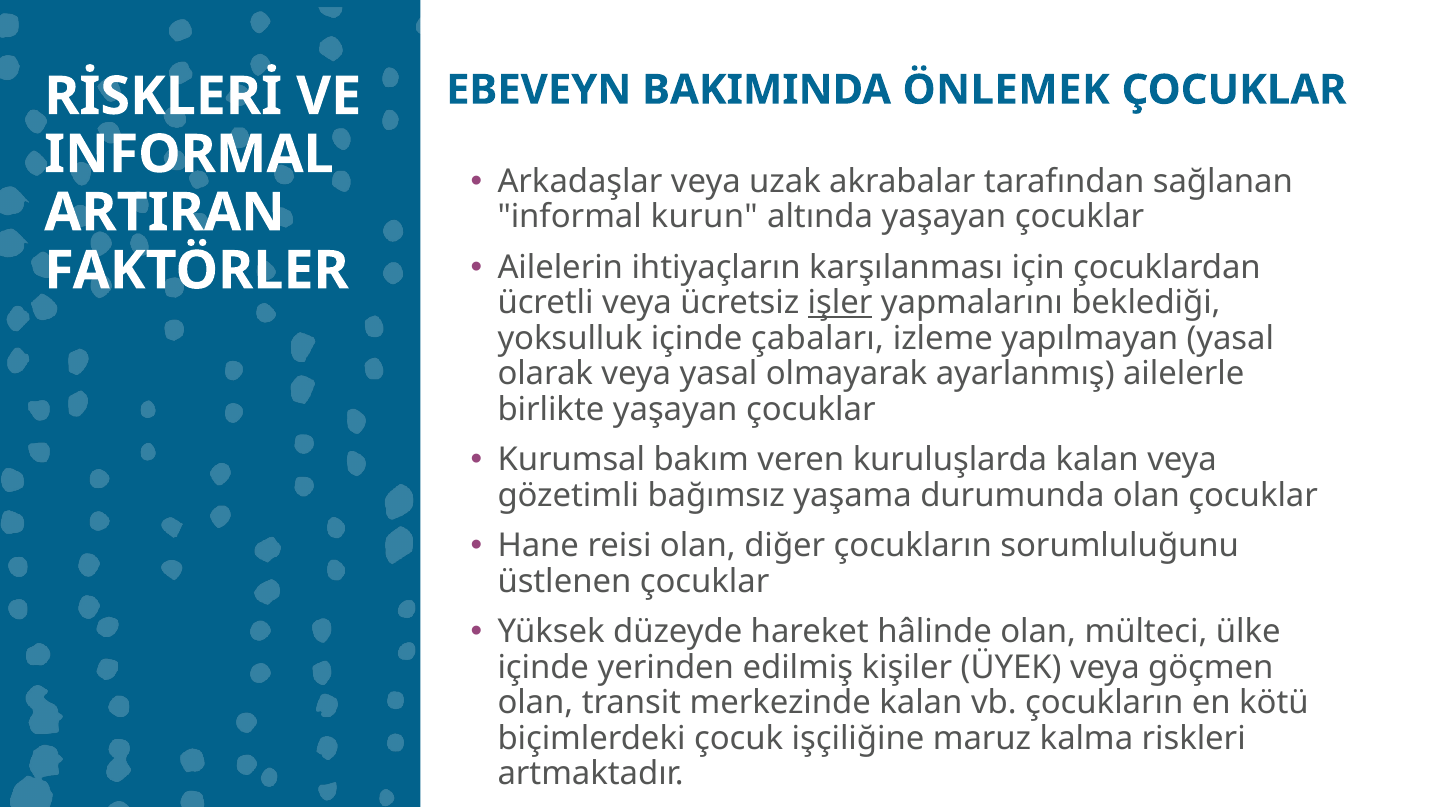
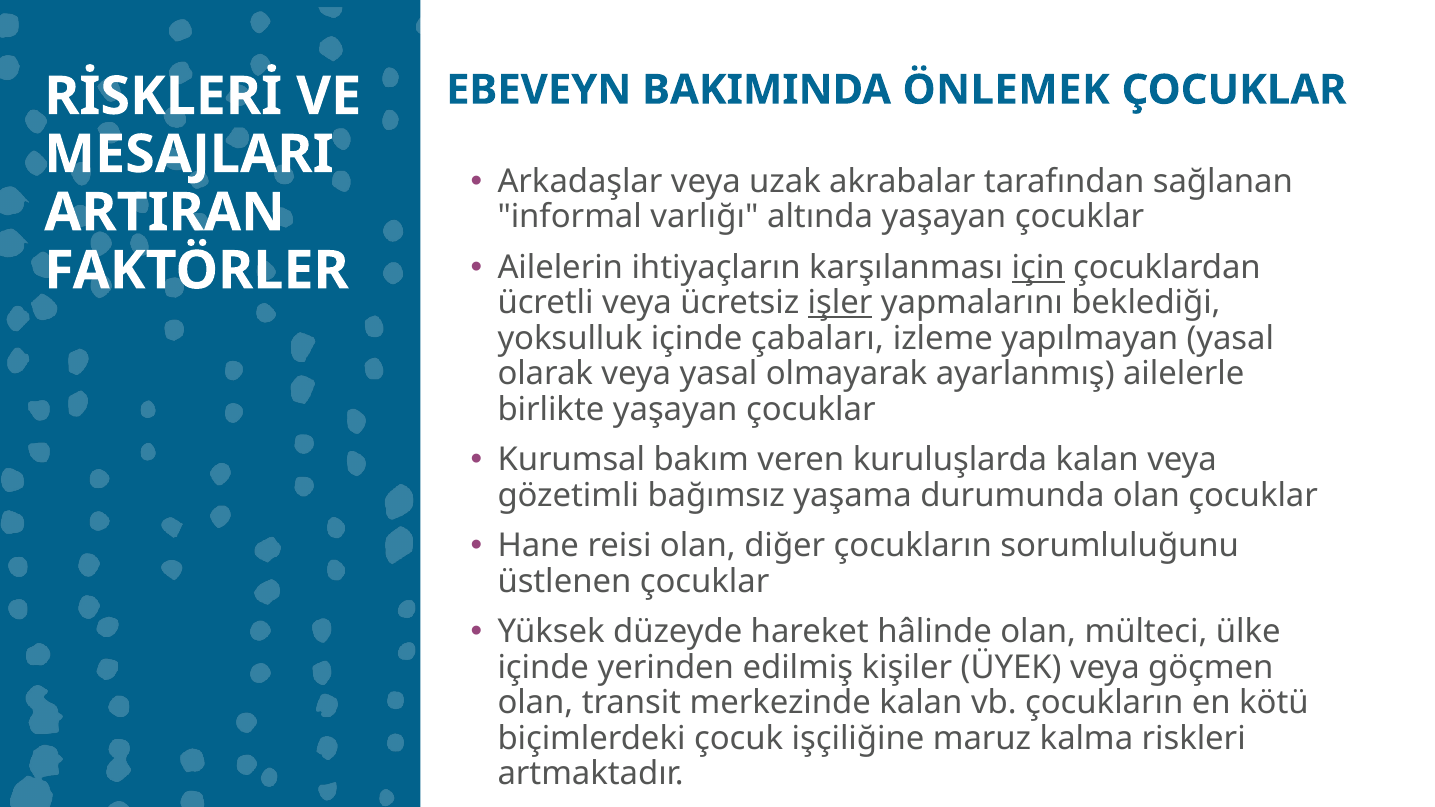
INFORMAL at (189, 154): INFORMAL -> MESAJLARI
kurun: kurun -> varlığı
için underline: none -> present
